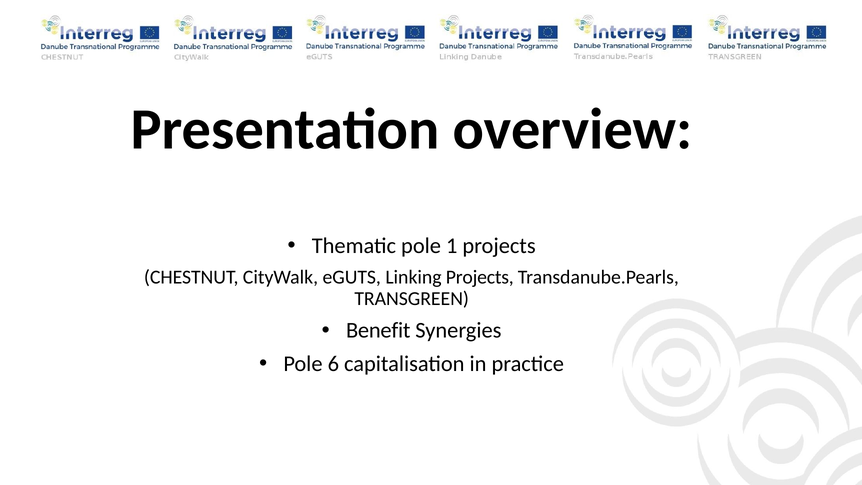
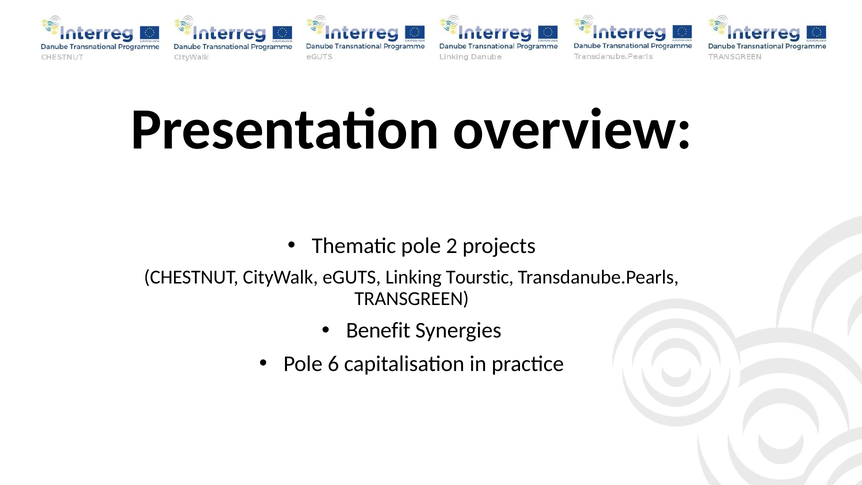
1: 1 -> 2
Linking Projects: Projects -> Tourstic
